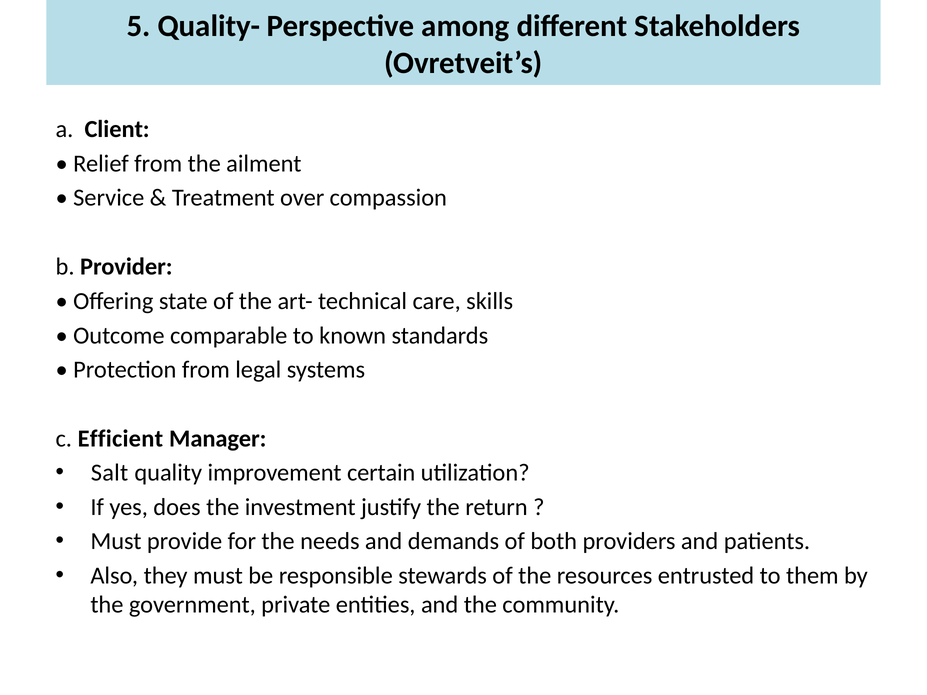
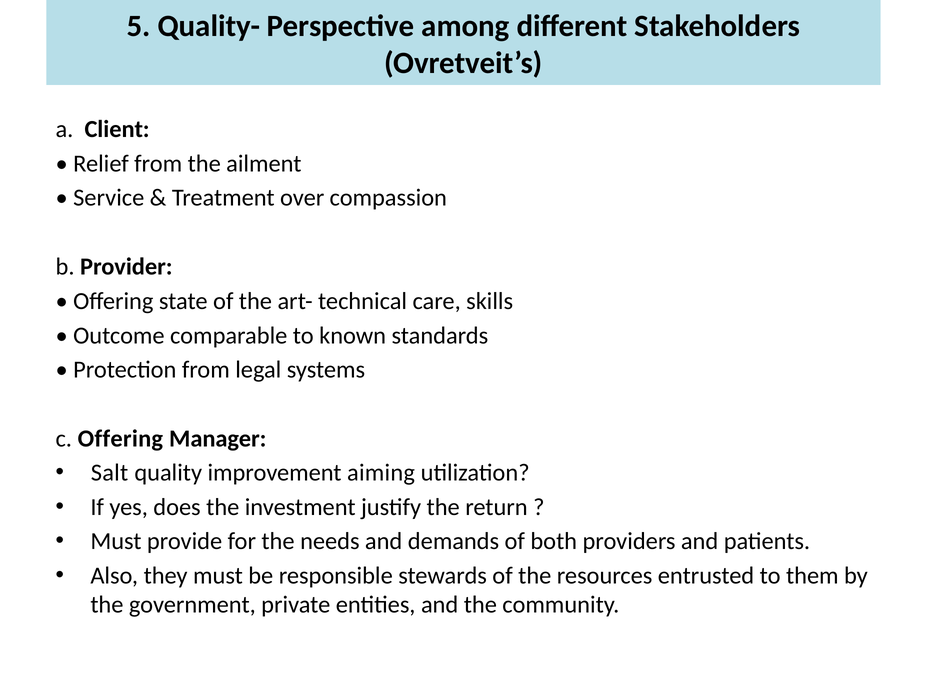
c Efficient: Efficient -> Offering
certain: certain -> aiming
